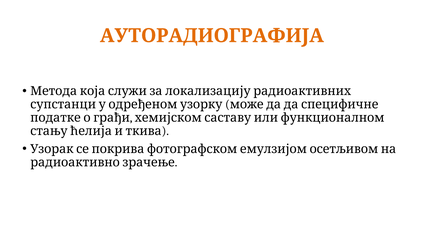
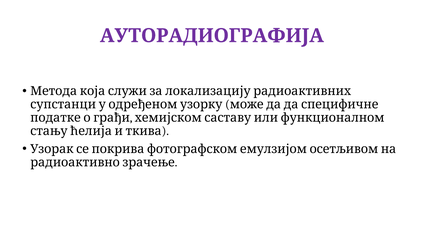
АУТОРАДИОГРАФИЈА colour: orange -> purple
